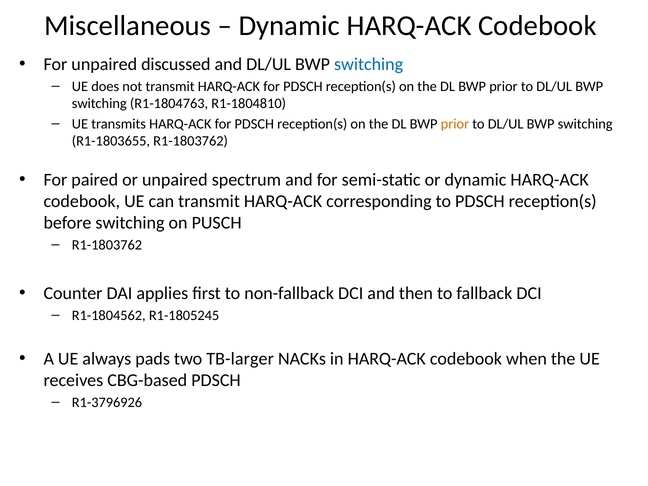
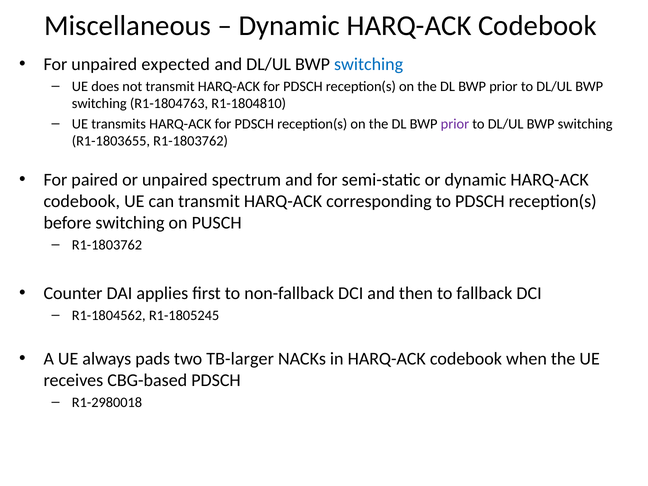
discussed: discussed -> expected
prior at (455, 124) colour: orange -> purple
R1-3796926: R1-3796926 -> R1-2980018
